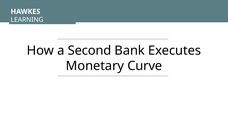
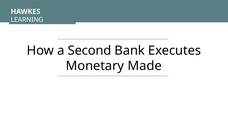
Curve: Curve -> Made
